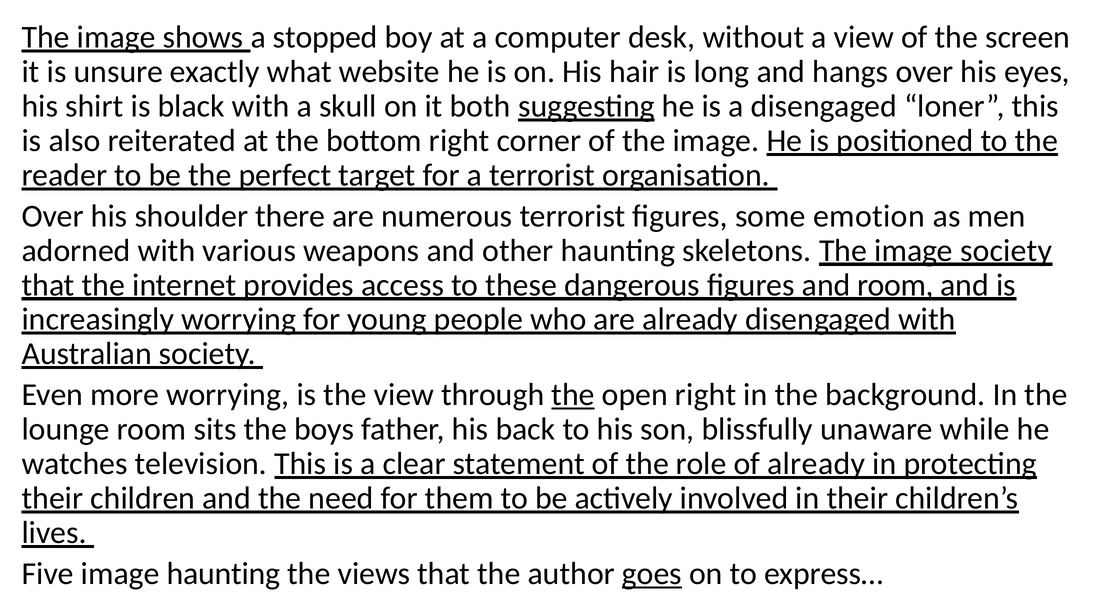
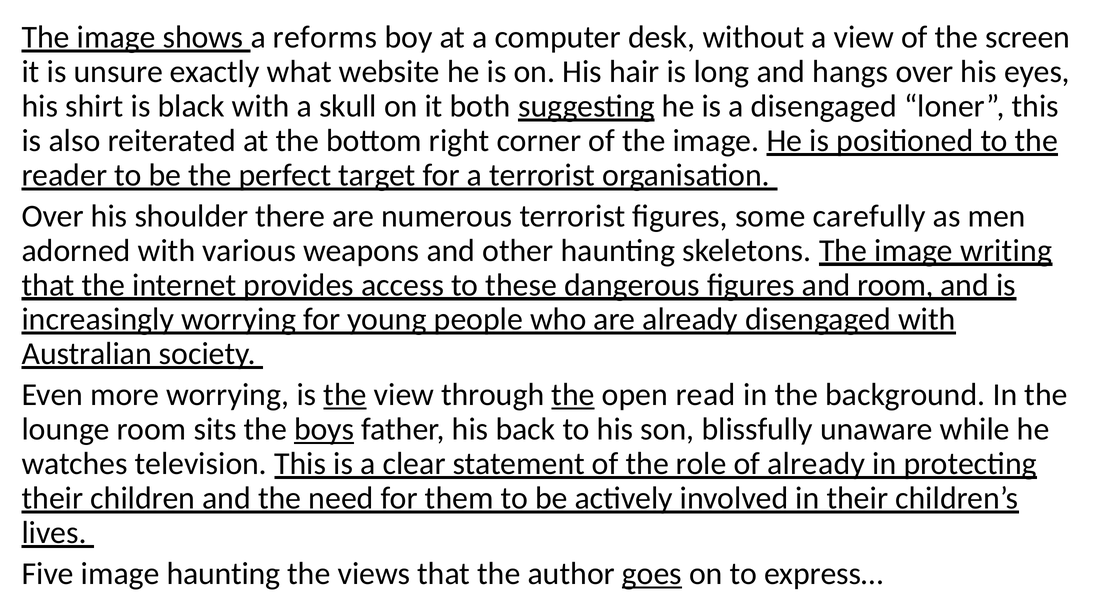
stopped: stopped -> reforms
emotion: emotion -> carefully
image society: society -> writing
the at (345, 395) underline: none -> present
open right: right -> read
boys underline: none -> present
